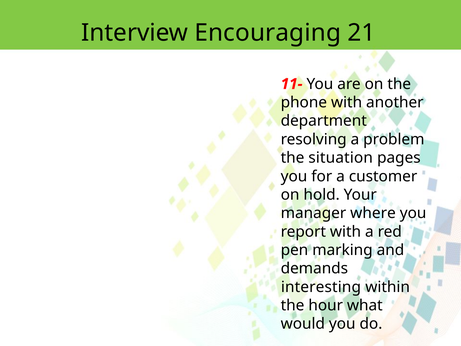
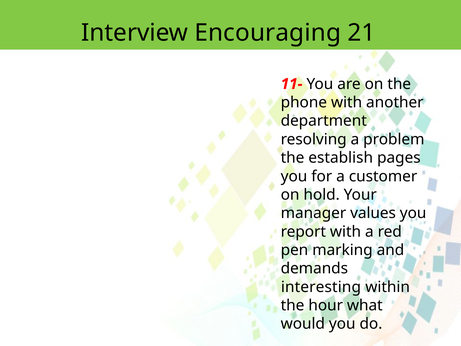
situation: situation -> establish
where: where -> values
